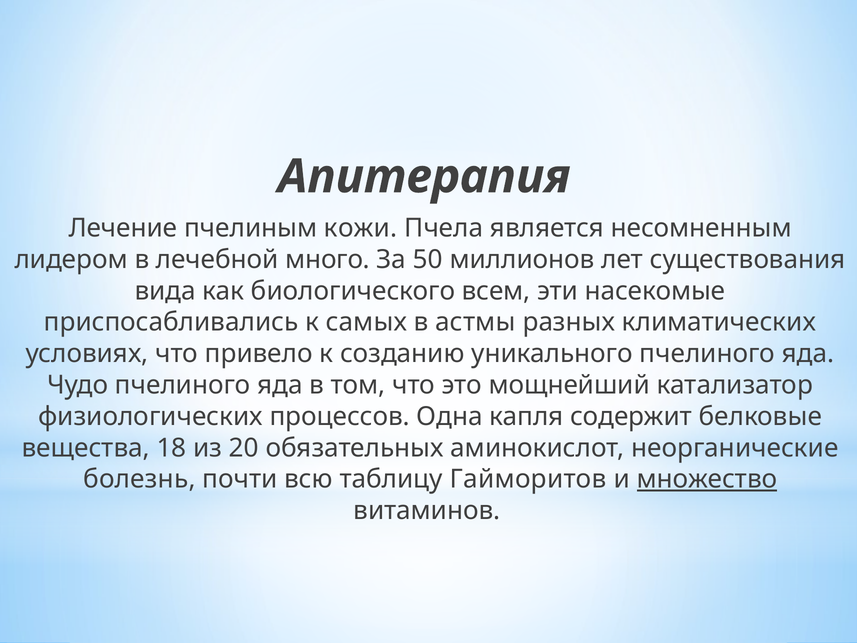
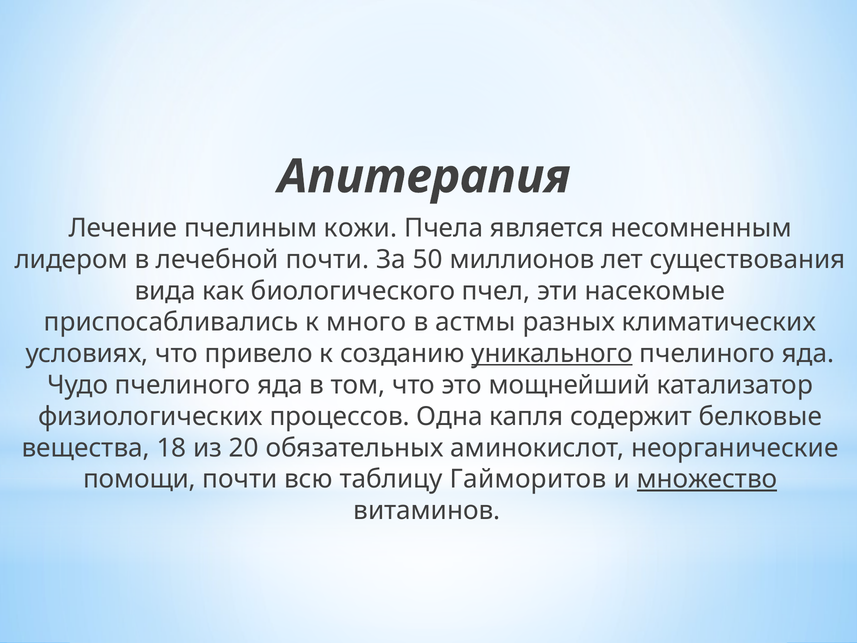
лечебной много: много -> почти
всем: всем -> пчел
самых: самых -> много
уникального underline: none -> present
болезнь: болезнь -> помощи
